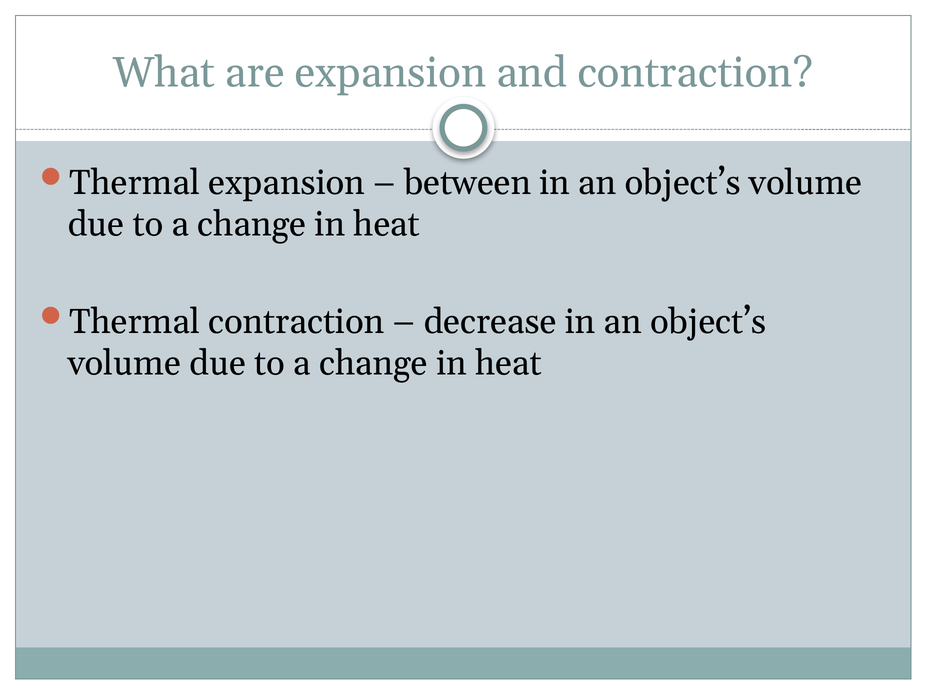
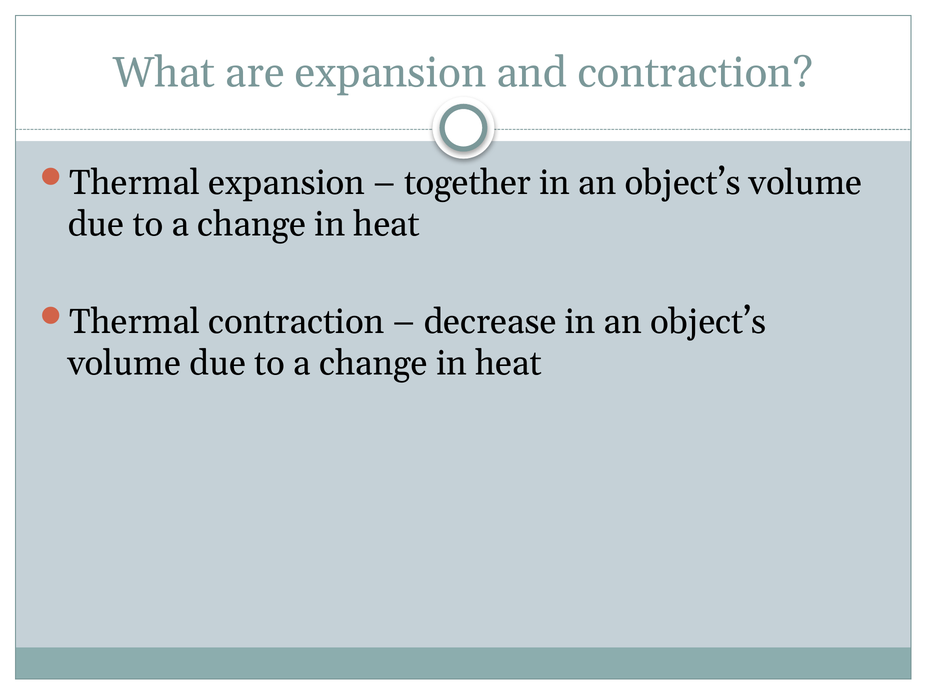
between: between -> together
